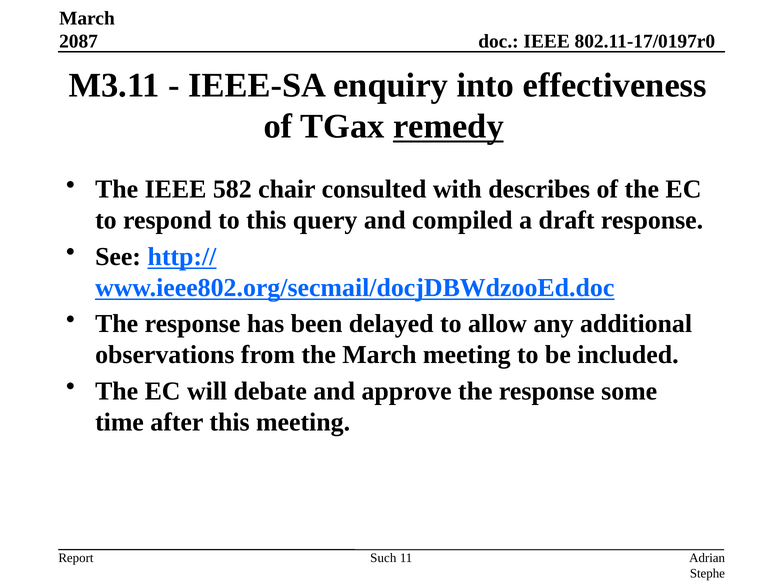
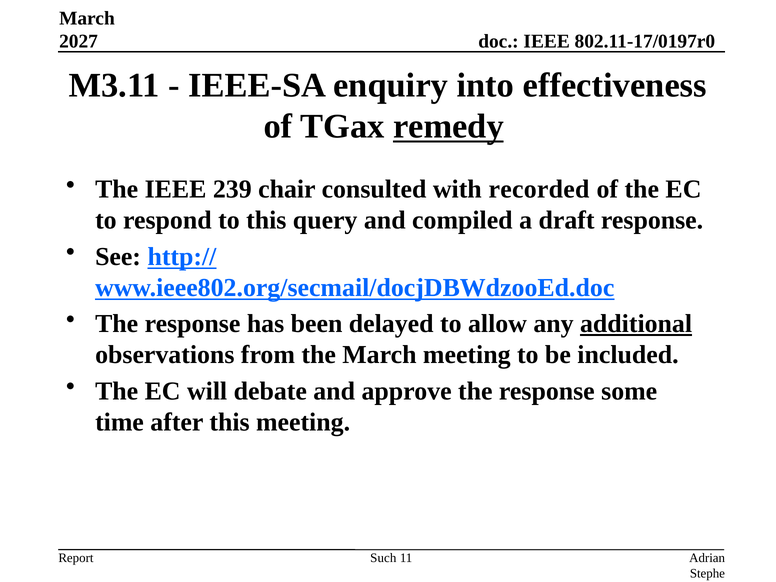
2087: 2087 -> 2027
582: 582 -> 239
describes: describes -> recorded
additional underline: none -> present
